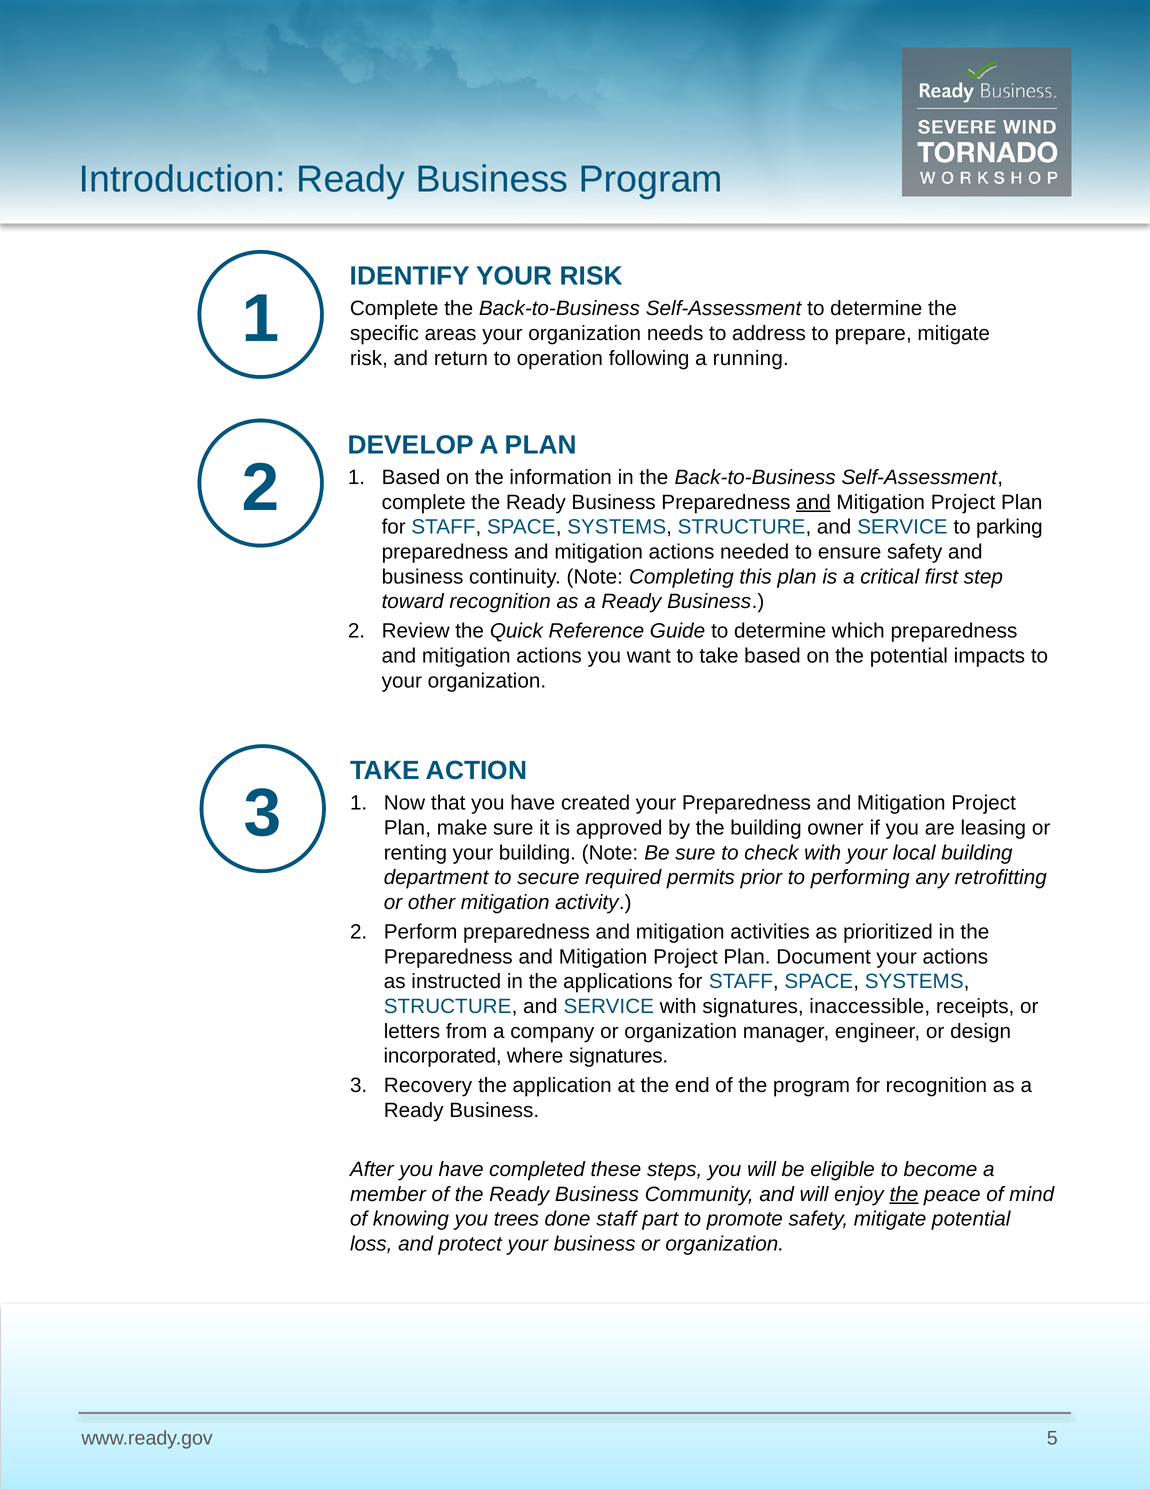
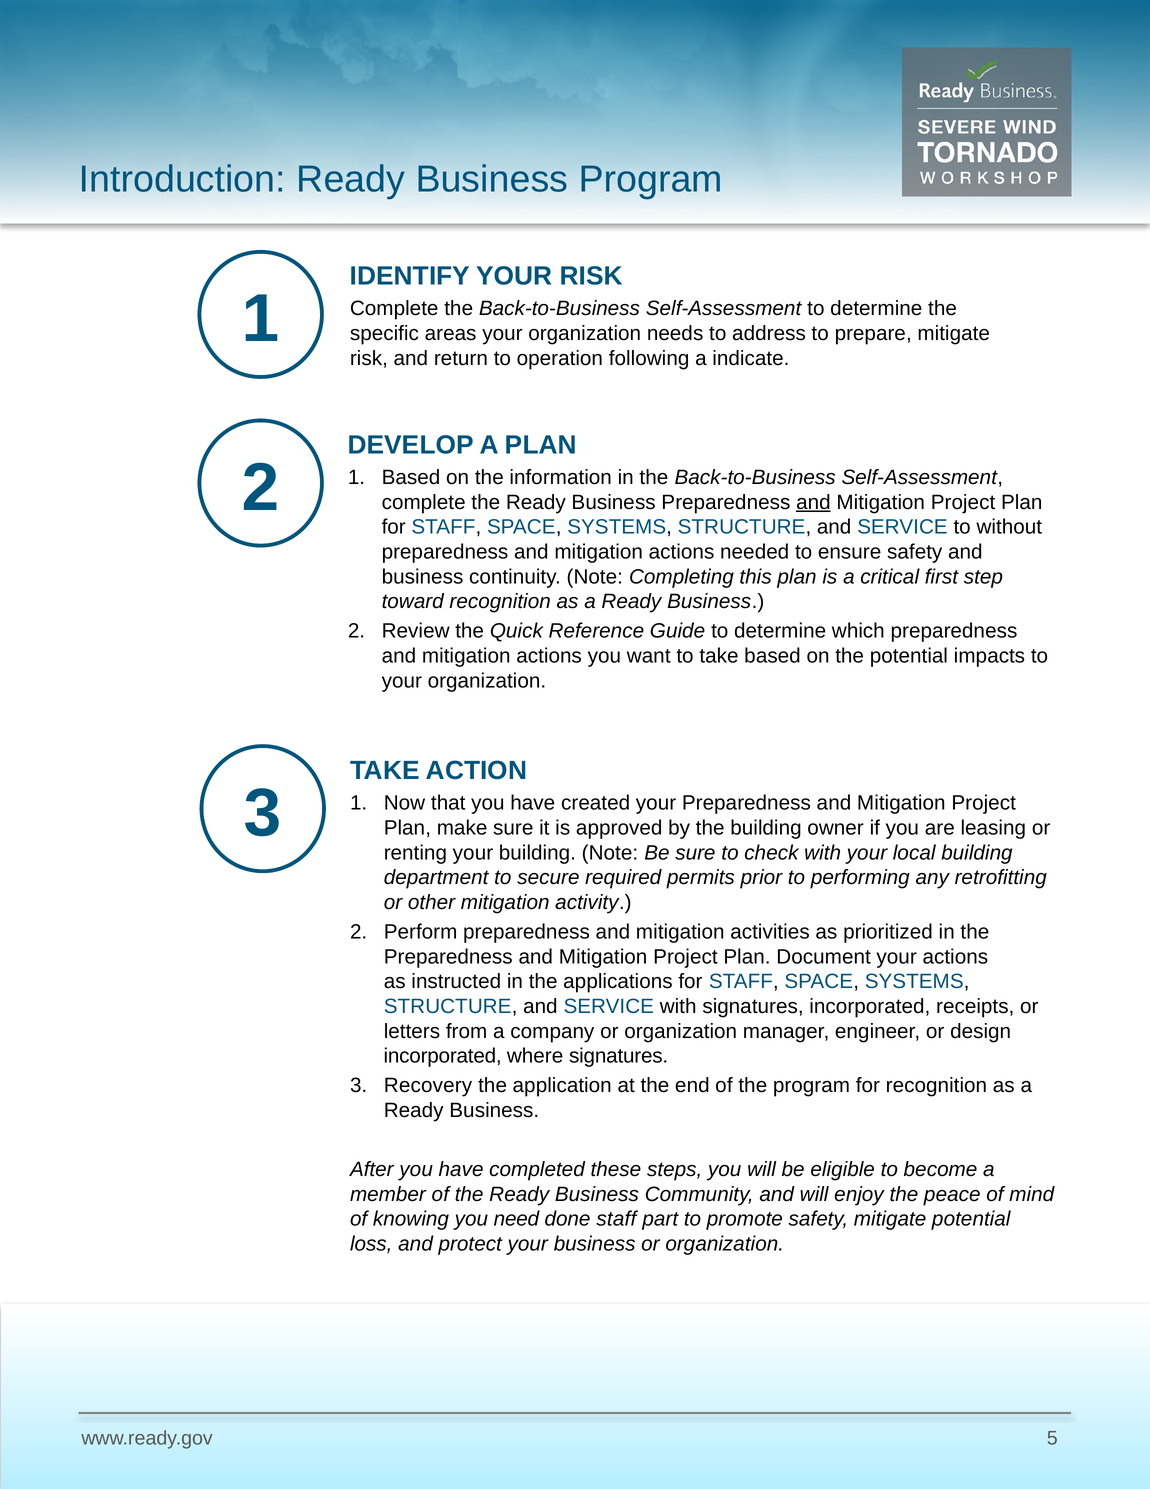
running: running -> indicate
parking: parking -> without
signatures inaccessible: inaccessible -> incorporated
the at (904, 1194) underline: present -> none
trees: trees -> need
